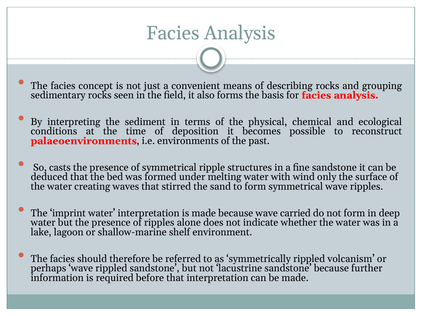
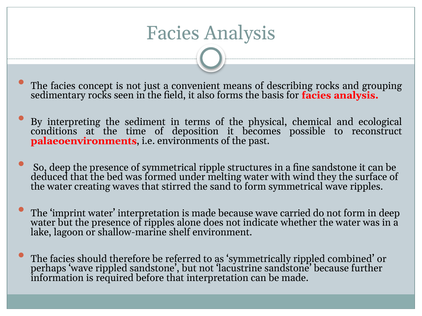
So casts: casts -> deep
only: only -> they
volcanism: volcanism -> combined
